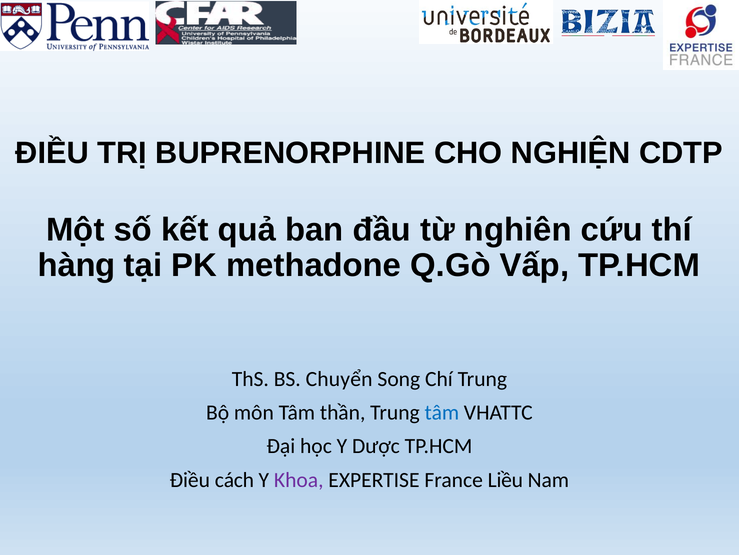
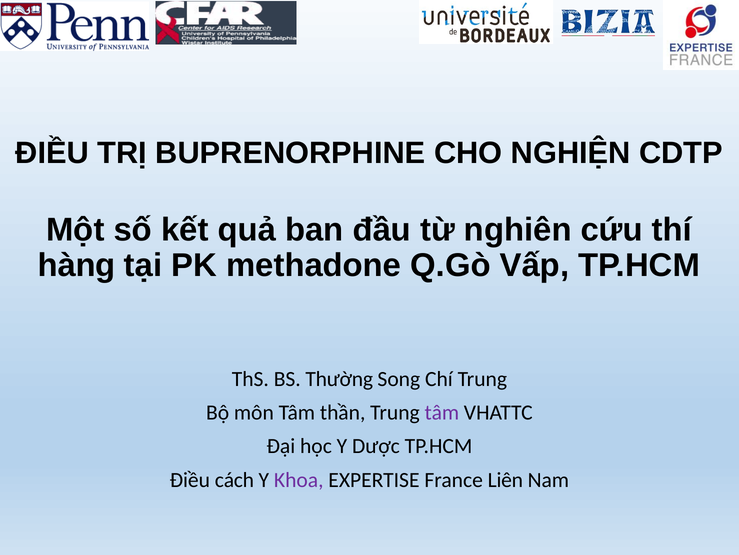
Chuyển: Chuyển -> Thường
tâm at (442, 412) colour: blue -> purple
Liều: Liều -> Liên
